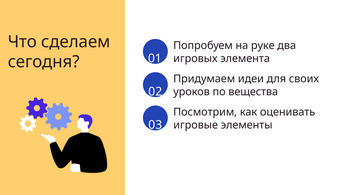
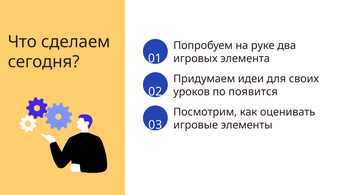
вещества: вещества -> появится
